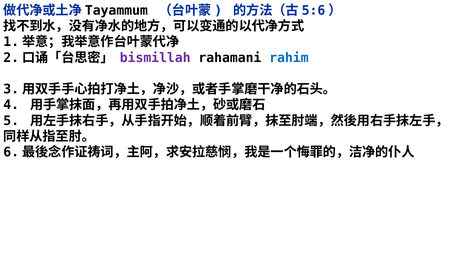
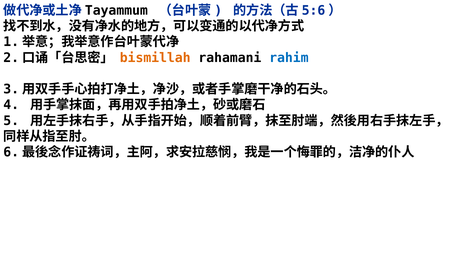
bismillah colour: purple -> orange
